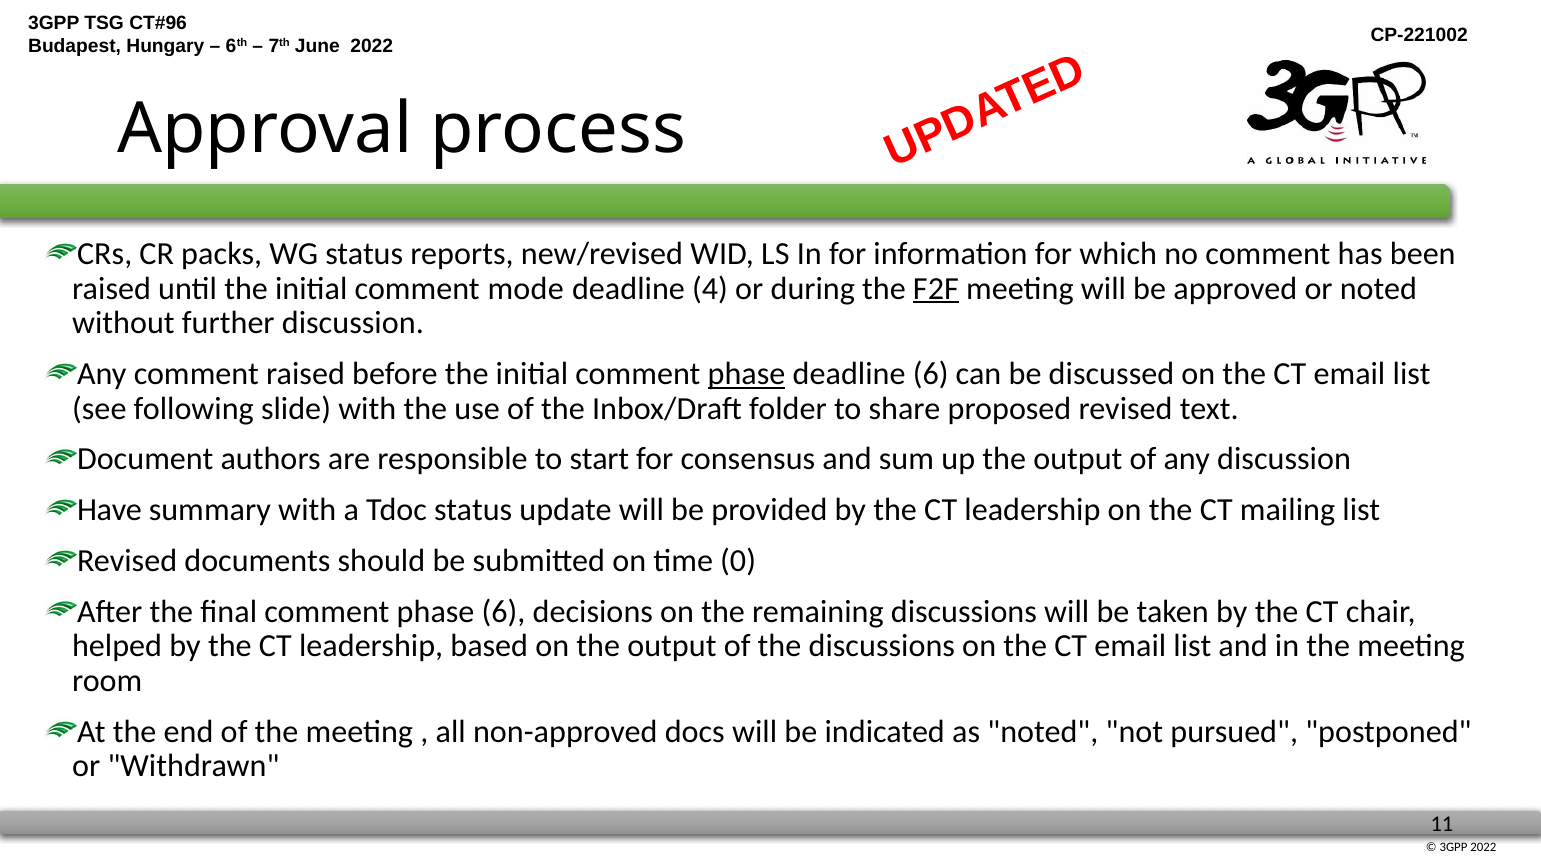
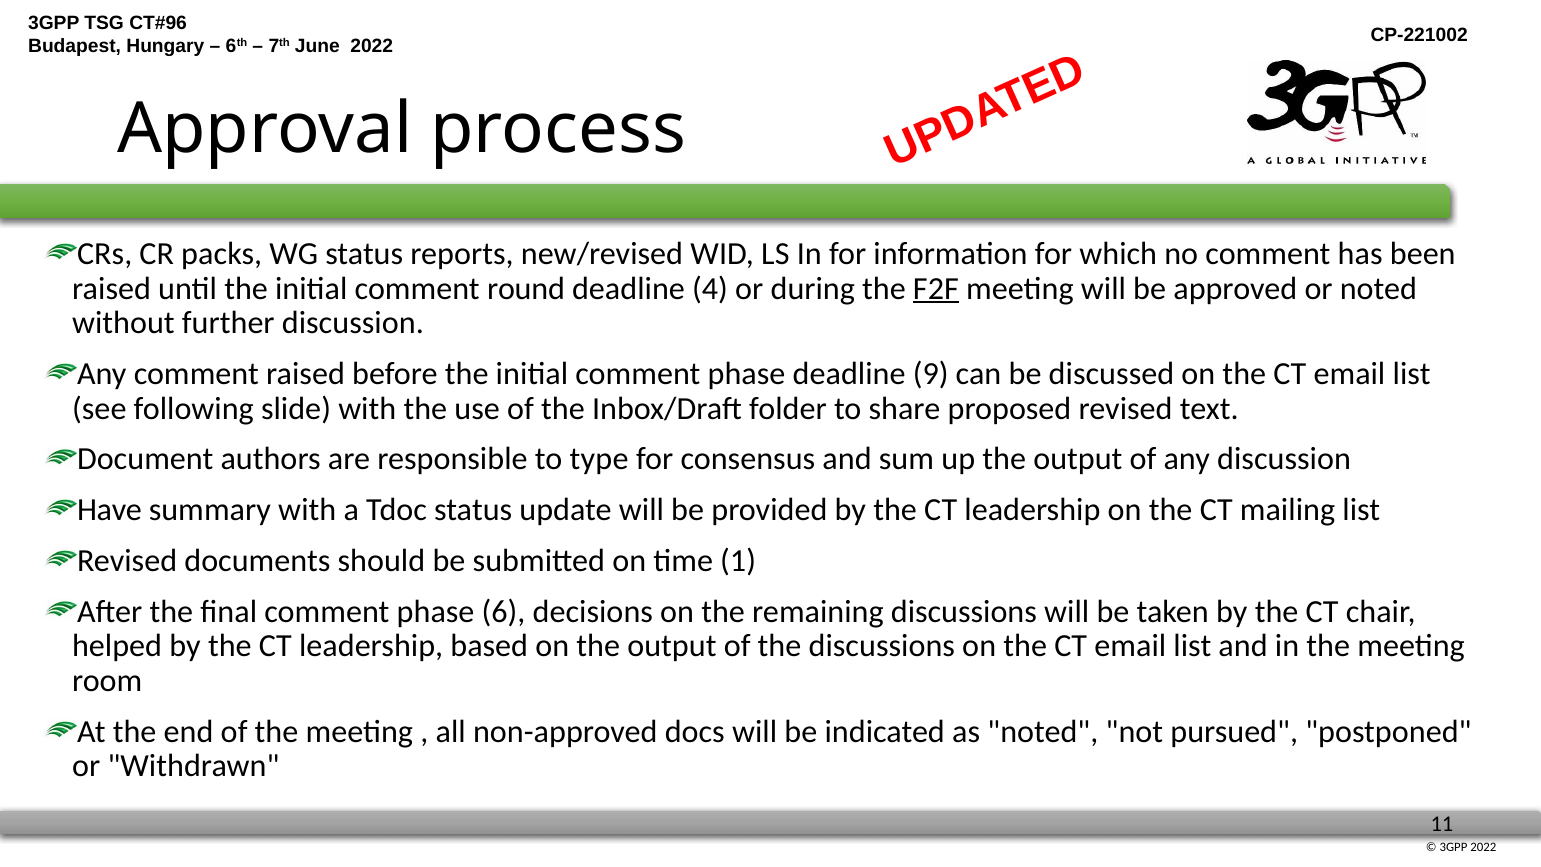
mode: mode -> round
phase at (747, 374) underline: present -> none
deadline 6: 6 -> 9
start: start -> type
0: 0 -> 1
